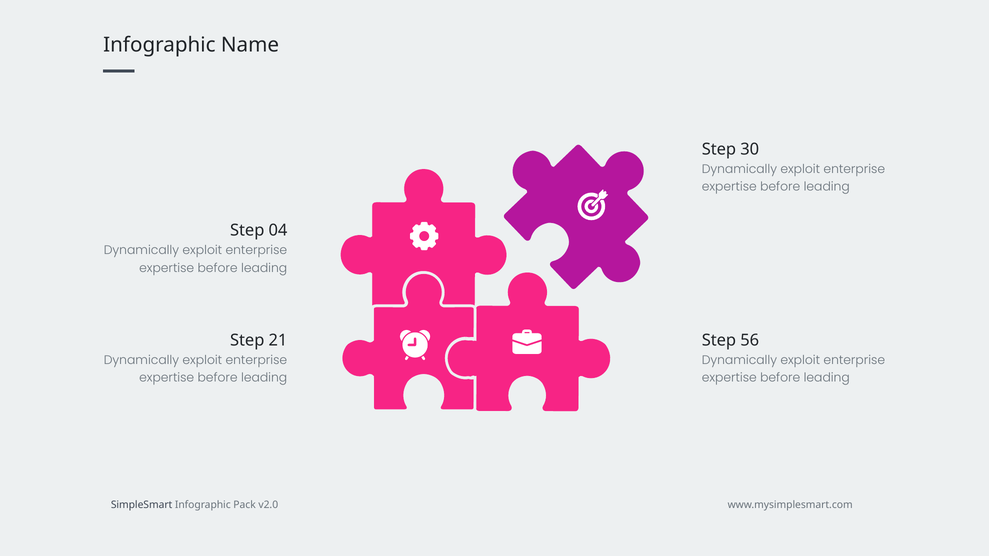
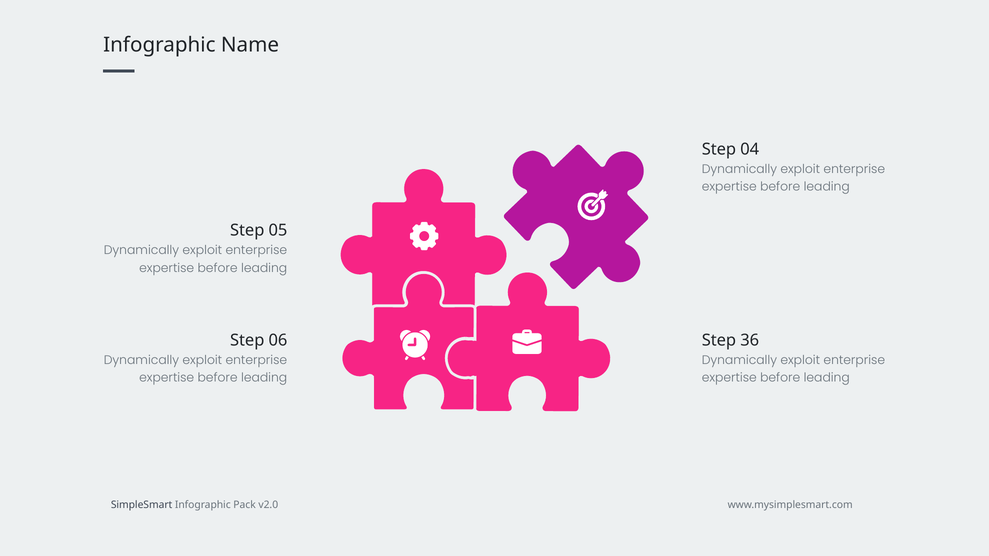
30: 30 -> 04
04: 04 -> 05
21: 21 -> 06
56: 56 -> 36
